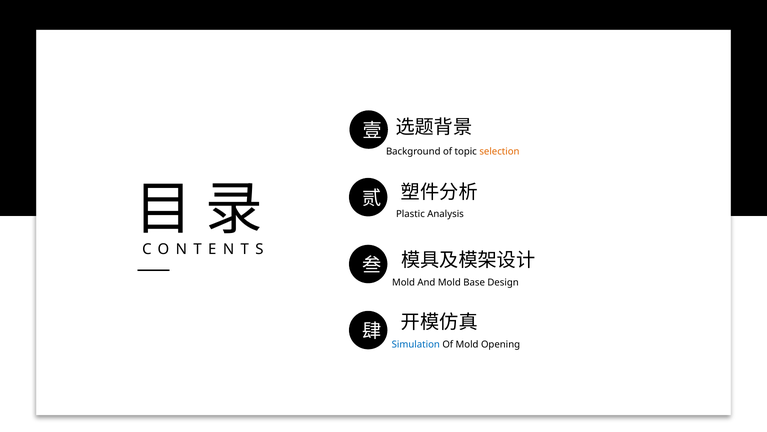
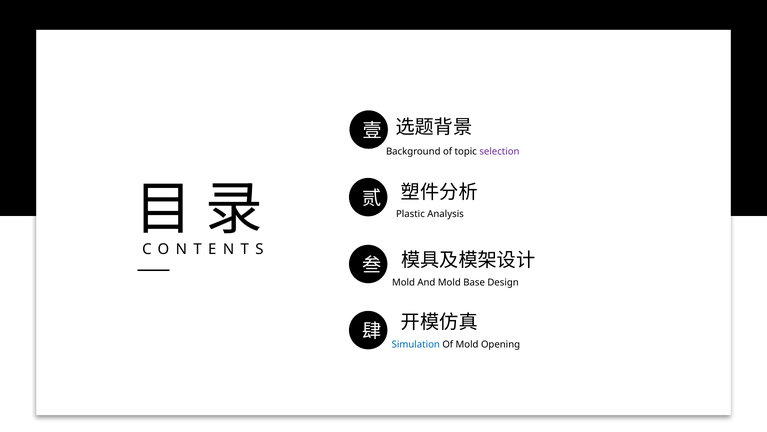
selection colour: orange -> purple
